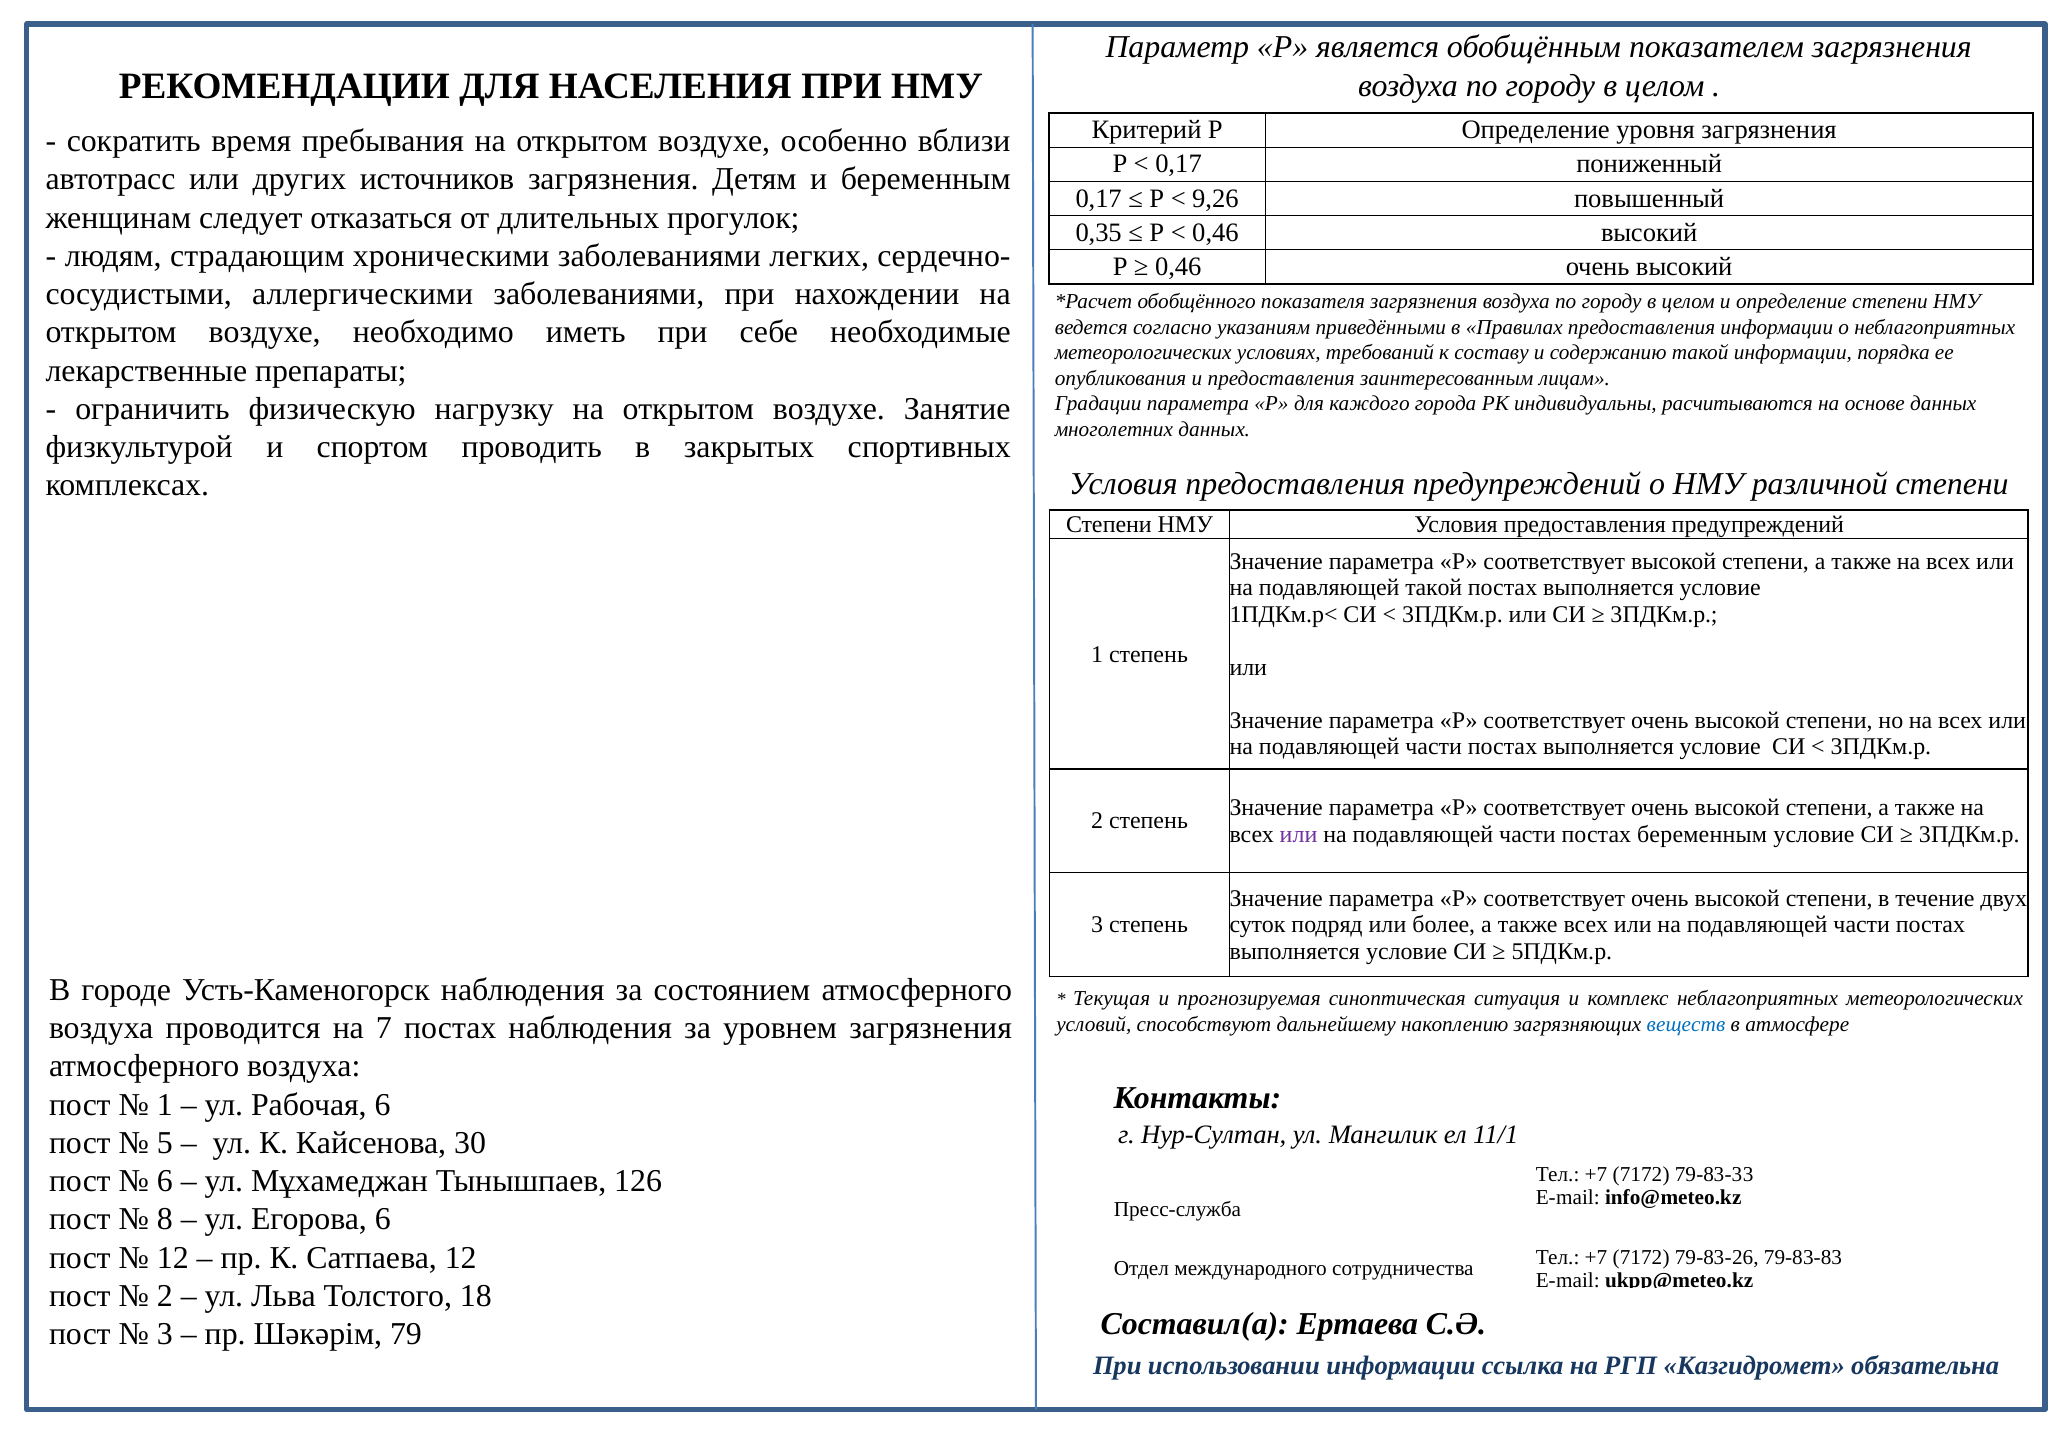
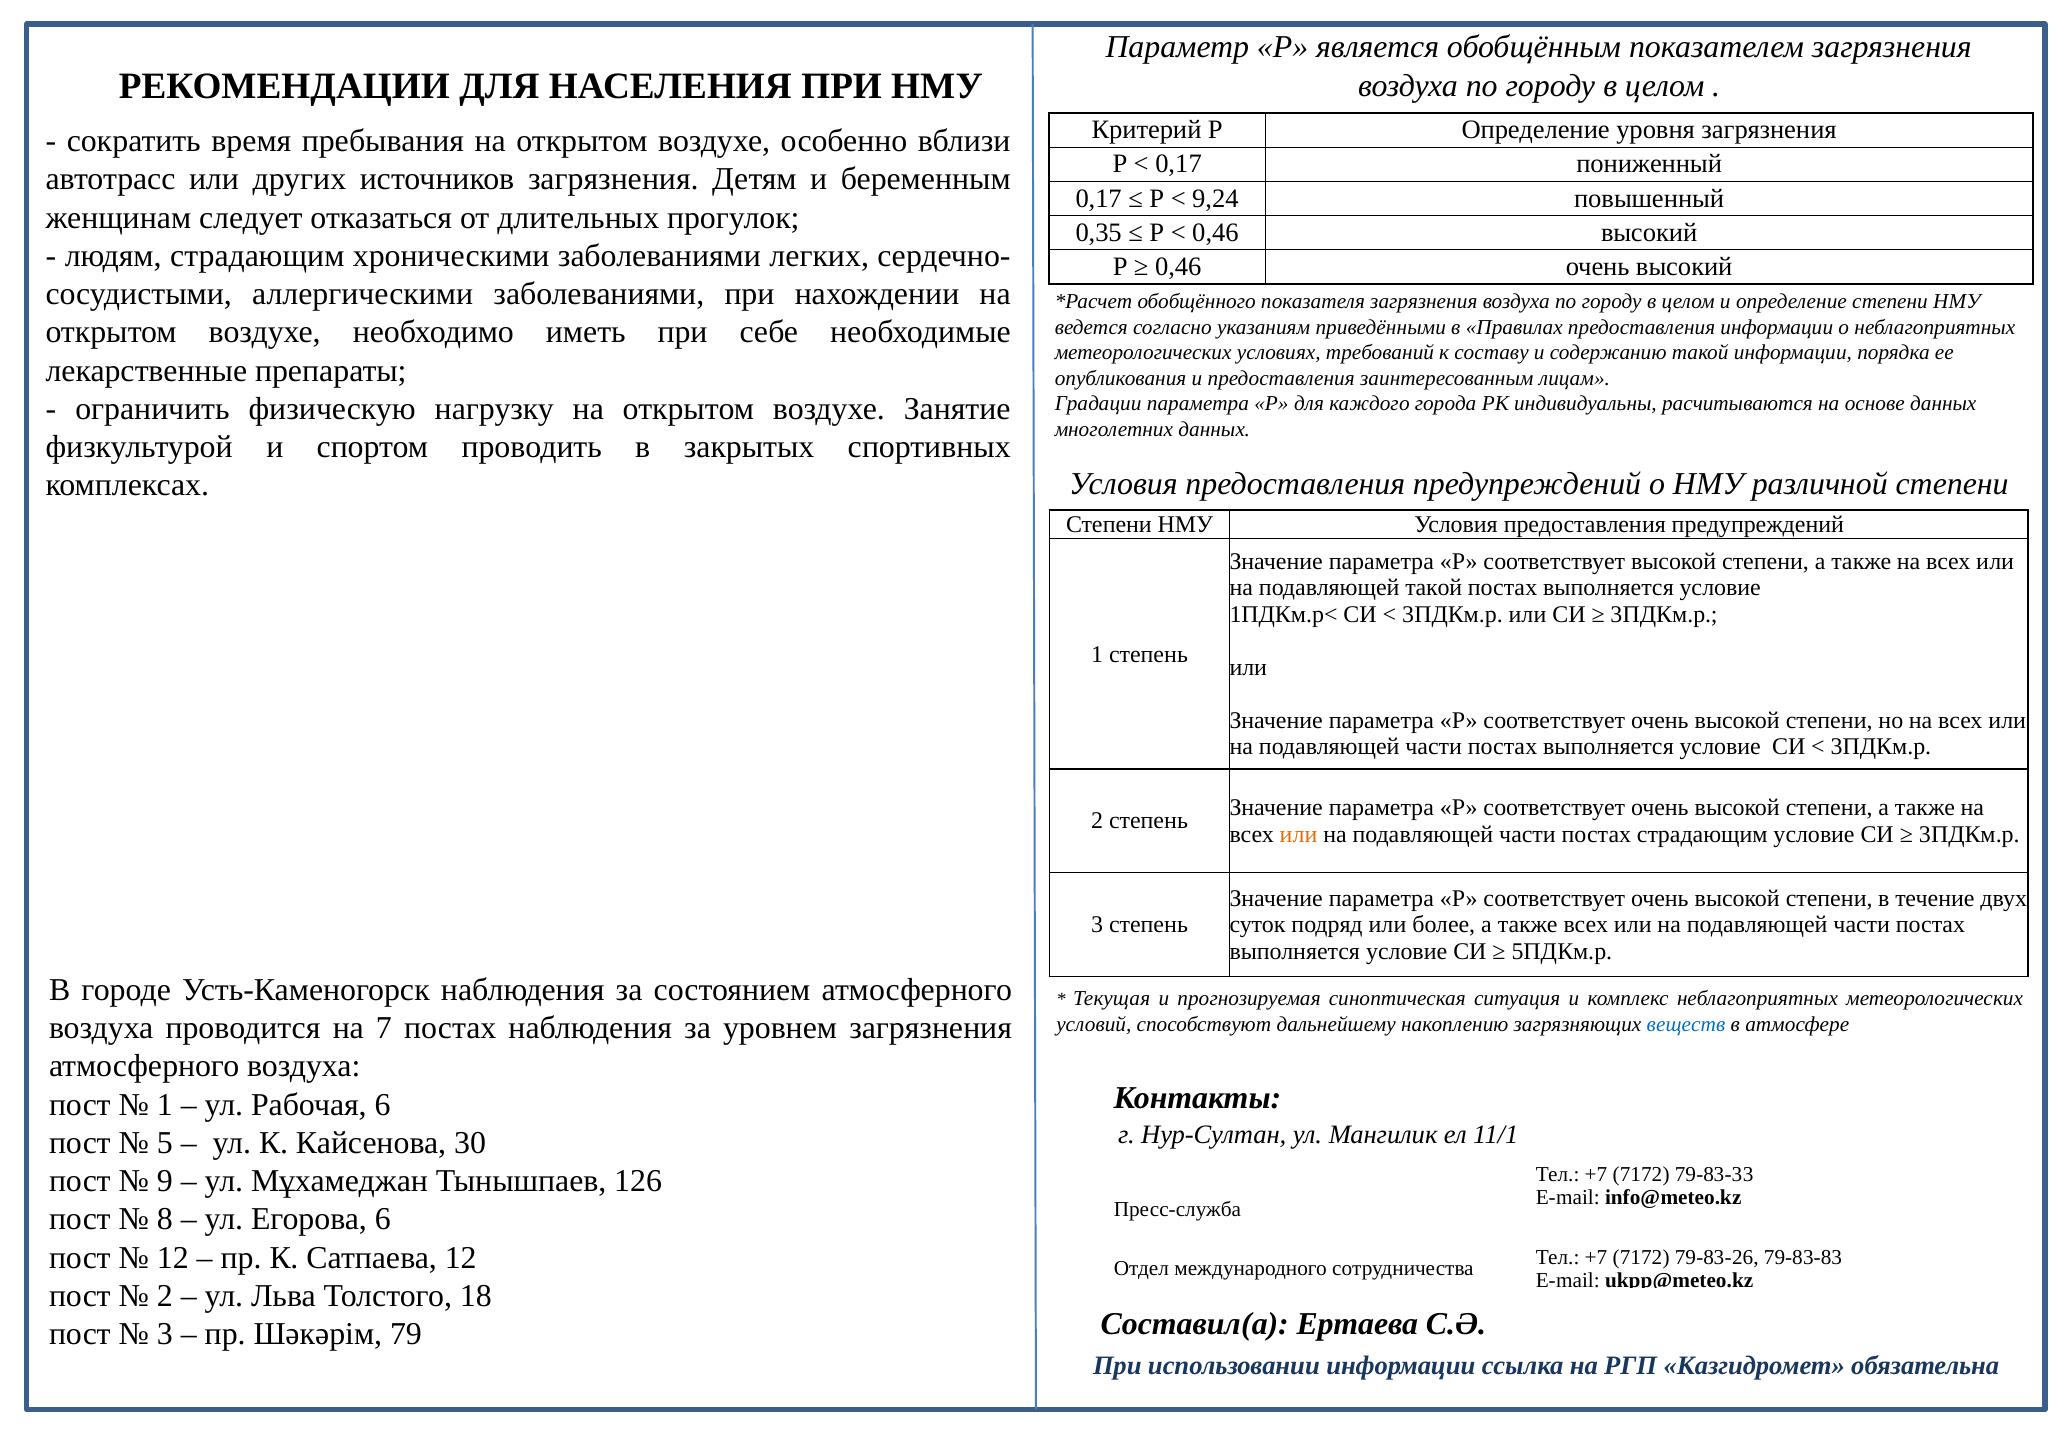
9,26: 9,26 -> 9,24
или at (1299, 835) colour: purple -> orange
постах беременным: беременным -> страдающим
6 at (165, 1181): 6 -> 9
